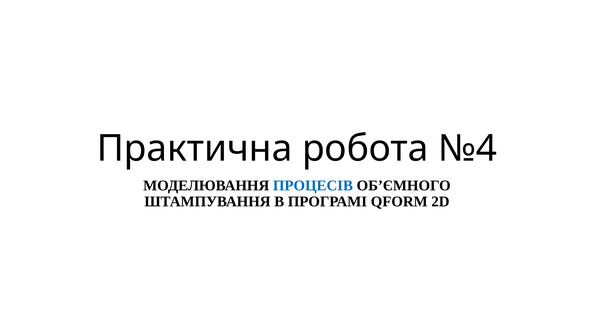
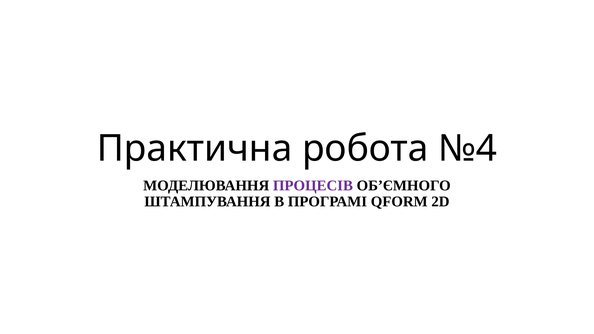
ПРОЦЕСІВ colour: blue -> purple
